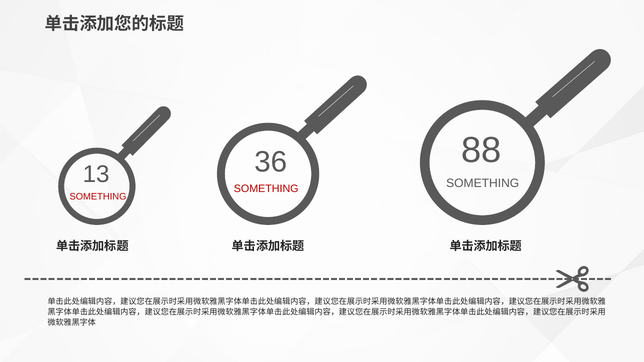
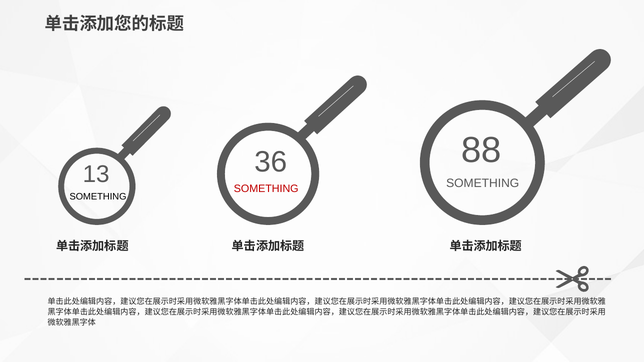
SOMETHING at (98, 197) colour: red -> black
